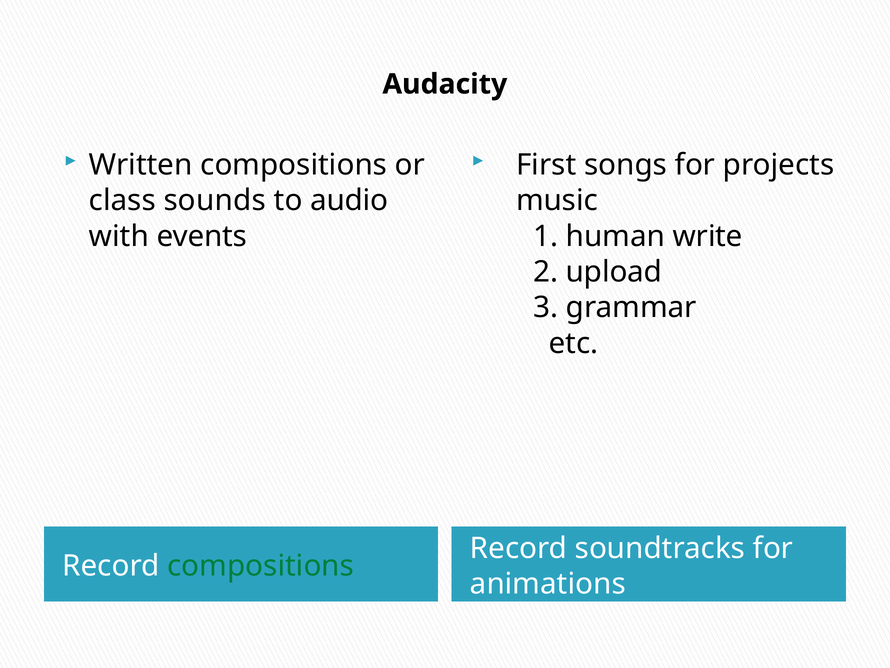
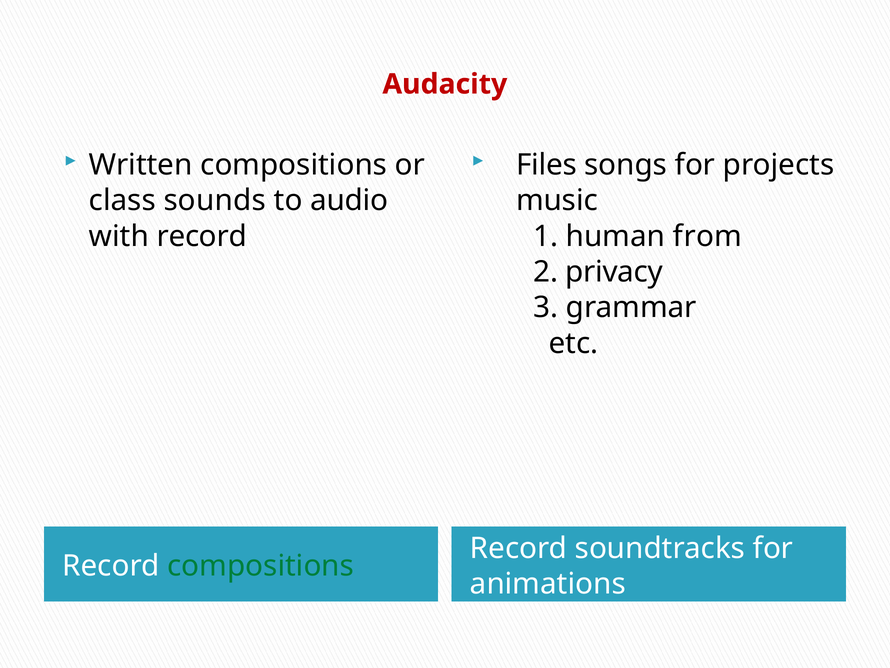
Audacity colour: black -> red
First: First -> Files
with events: events -> record
write: write -> from
upload: upload -> privacy
